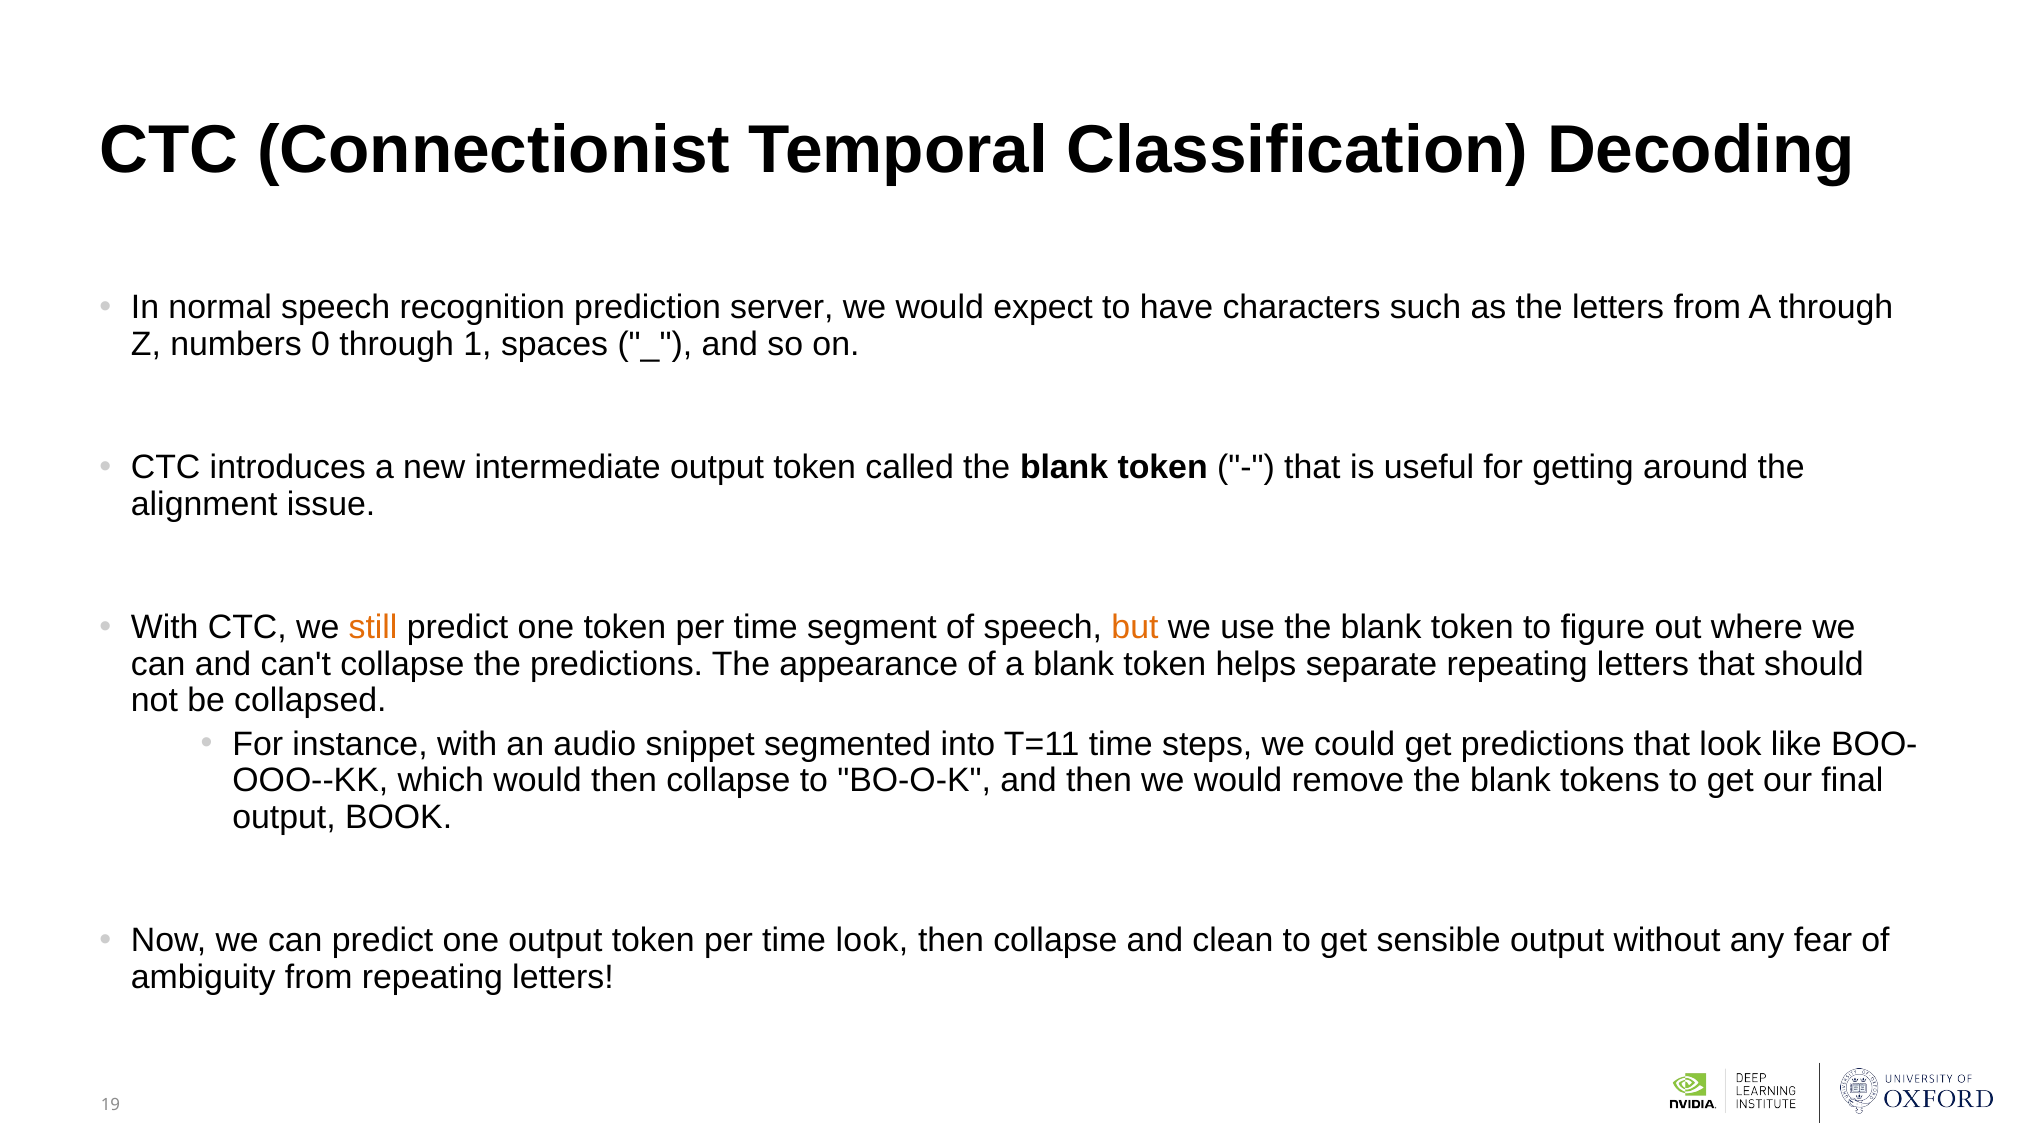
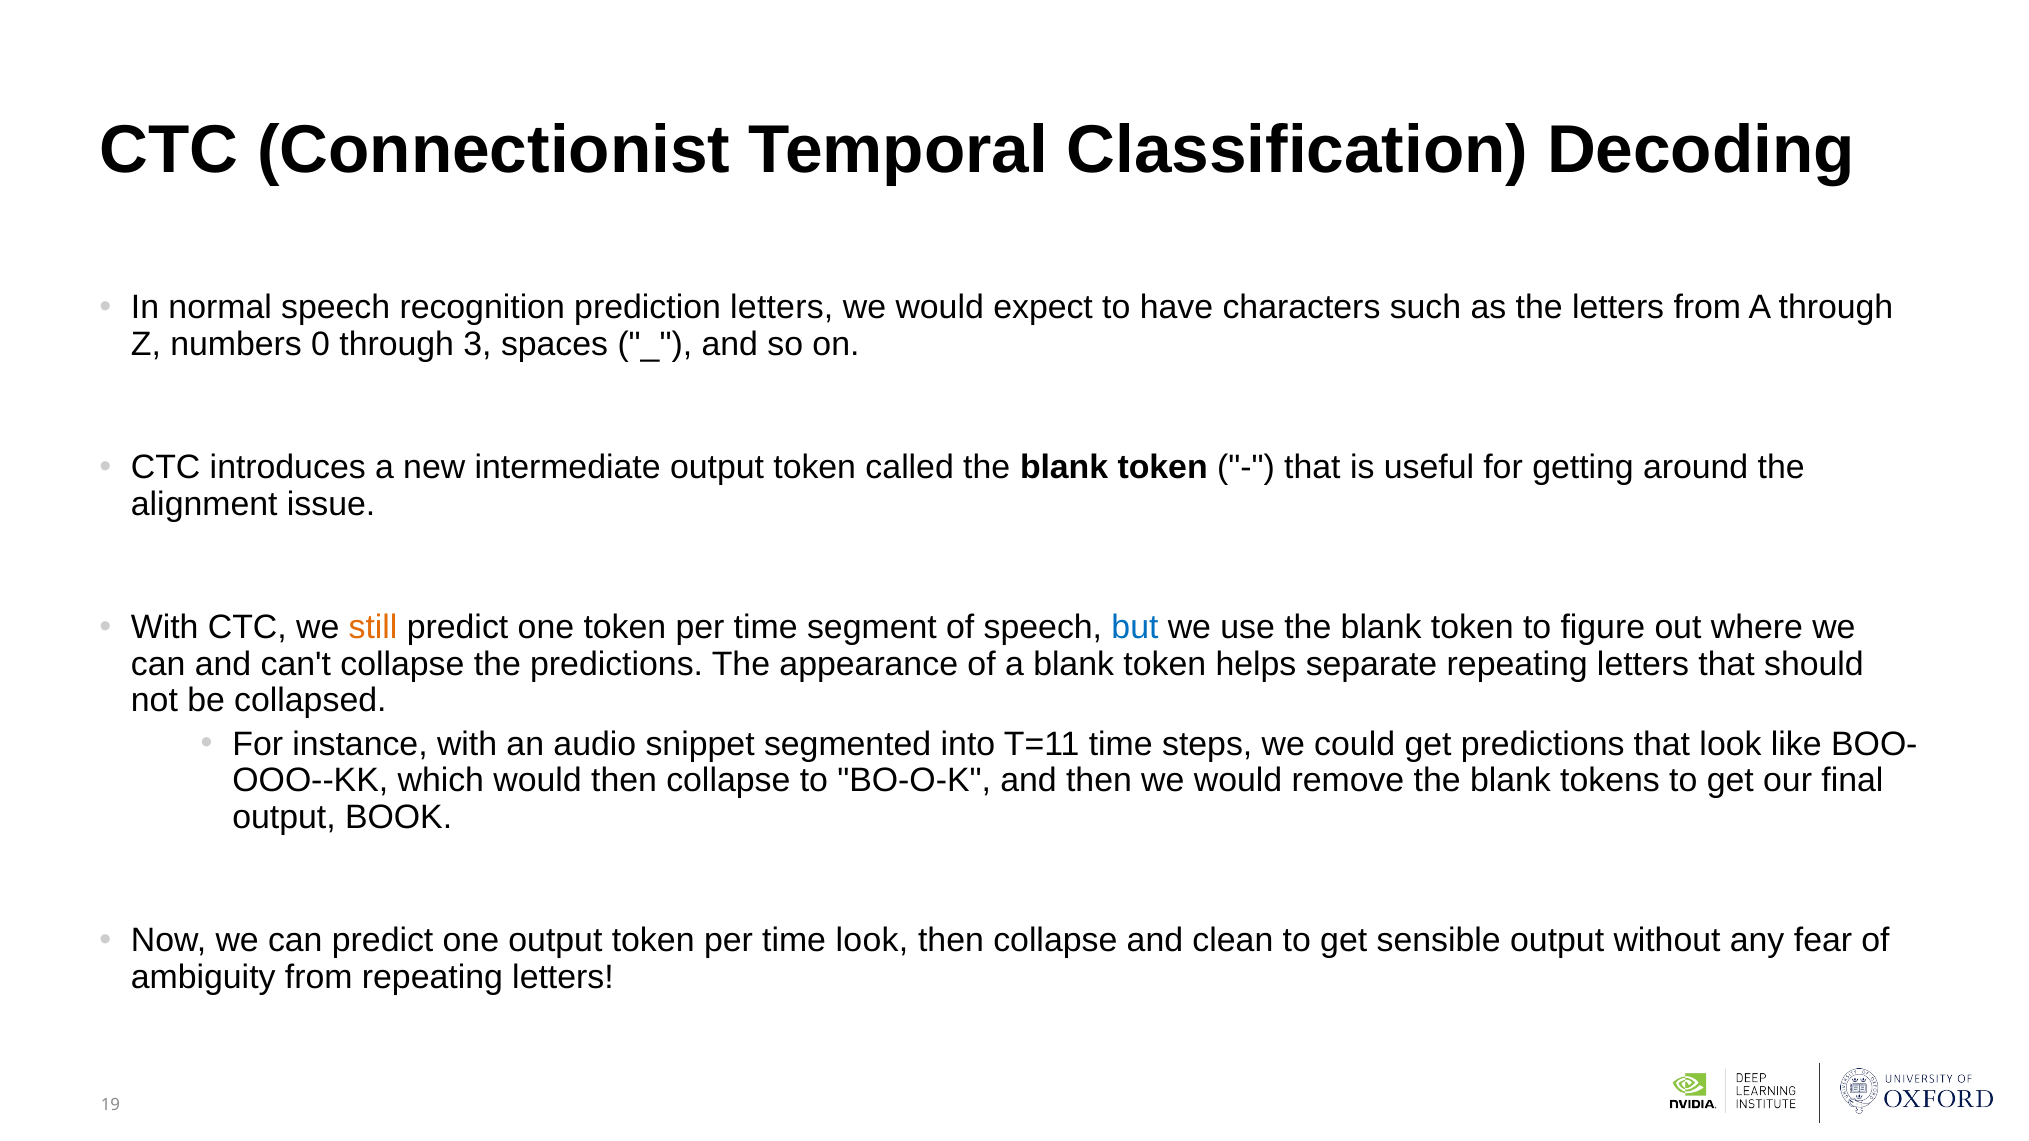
prediction server: server -> letters
1: 1 -> 3
but colour: orange -> blue
